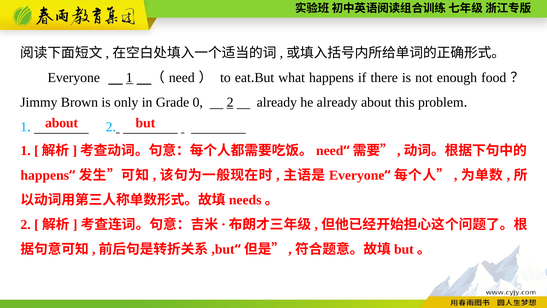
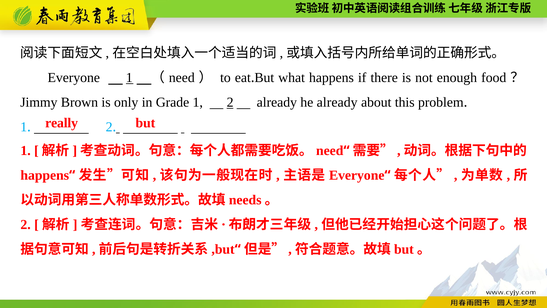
Grade 0: 0 -> 1
about at (62, 123): about -> really
